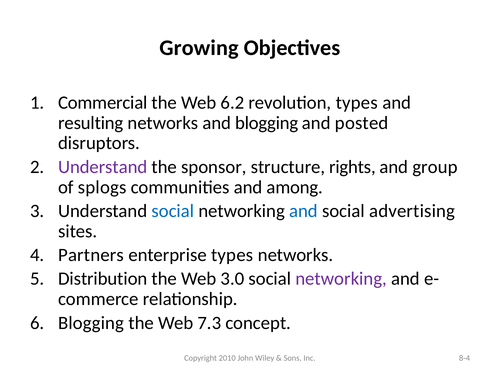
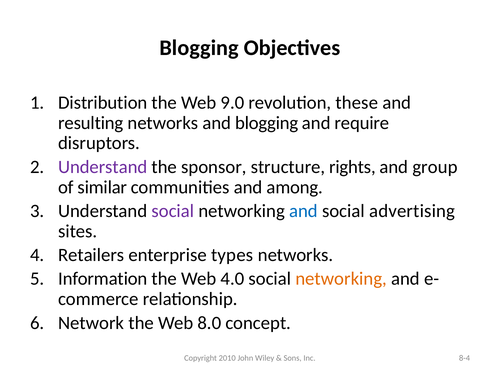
Growing at (199, 48): Growing -> Blogging
Commercial: Commercial -> Distribution
6.2: 6.2 -> 9.0
revolution types: types -> these
posted: posted -> require
splogs: splogs -> similar
social at (173, 211) colour: blue -> purple
Partners: Partners -> Retailers
Distribution: Distribution -> Information
3.0: 3.0 -> 4.0
networking at (341, 279) colour: purple -> orange
Blogging at (91, 323): Blogging -> Network
7.3: 7.3 -> 8.0
